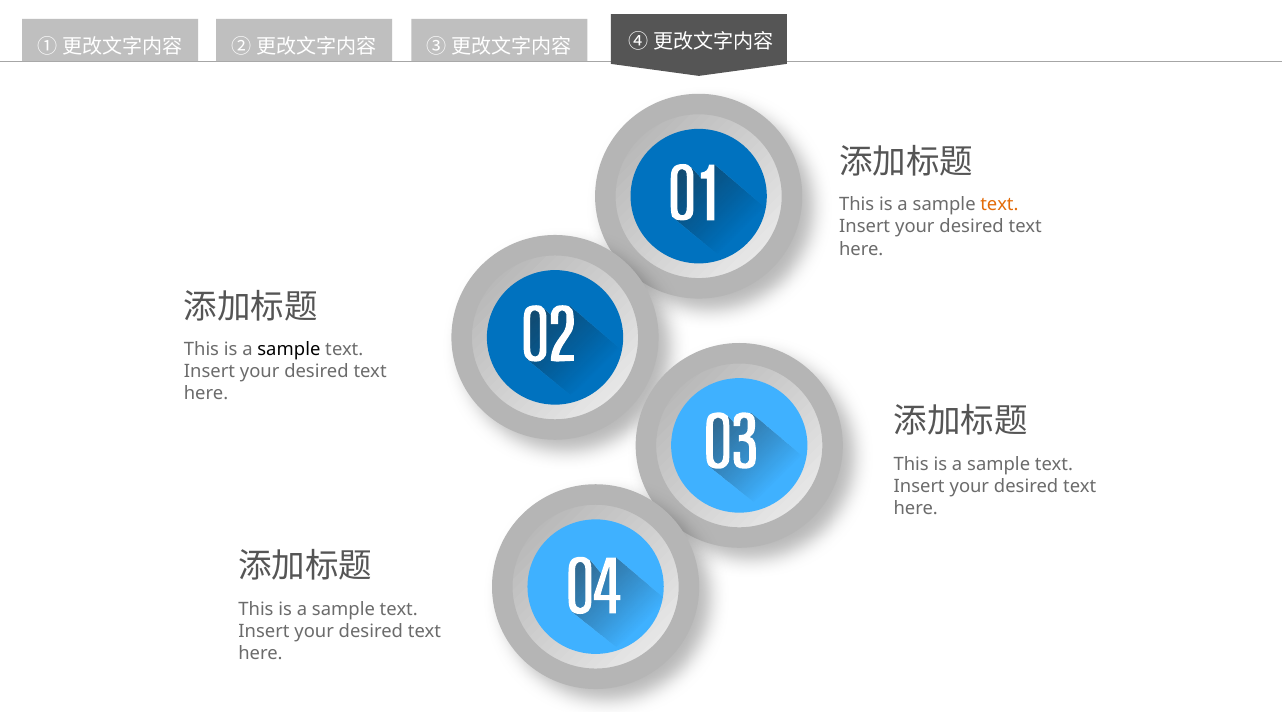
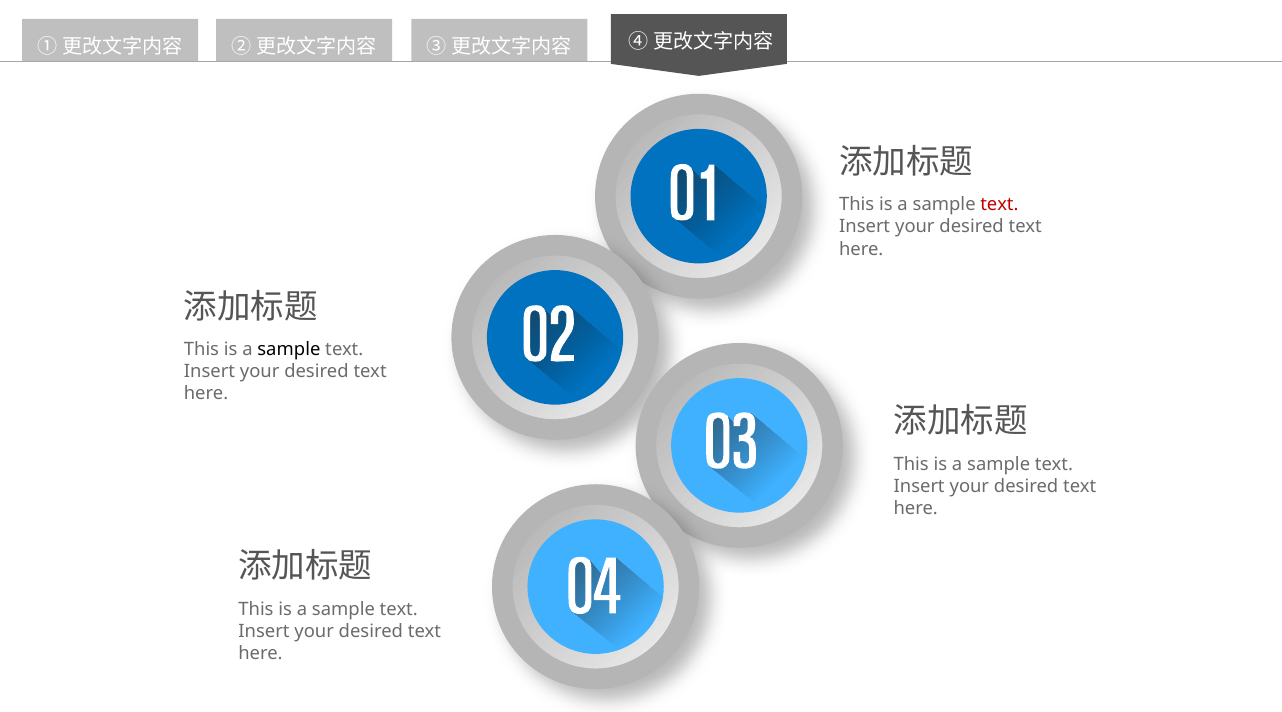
text at (999, 205) colour: orange -> red
